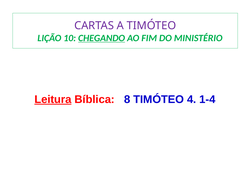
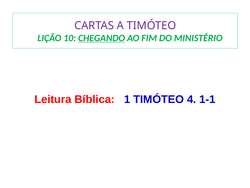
Leitura underline: present -> none
8: 8 -> 1
1-4: 1-4 -> 1-1
